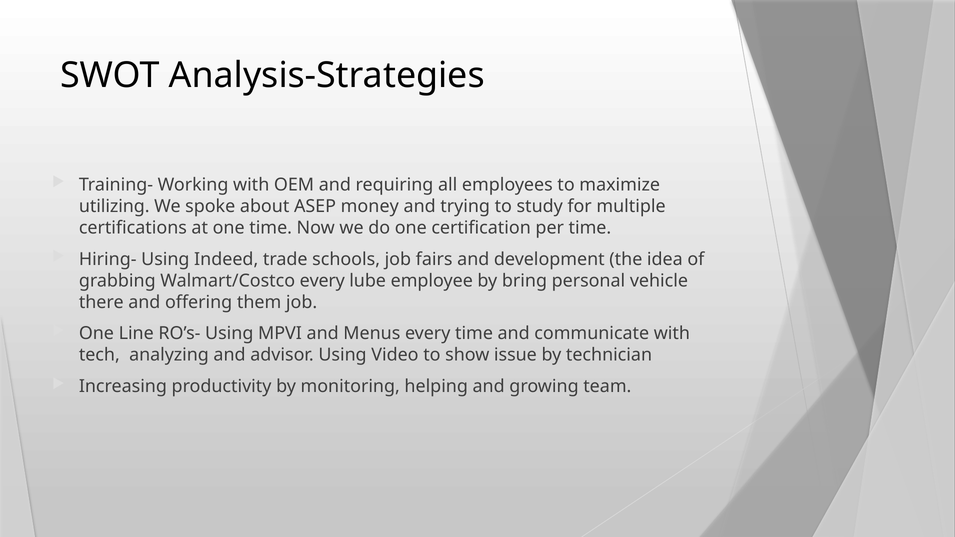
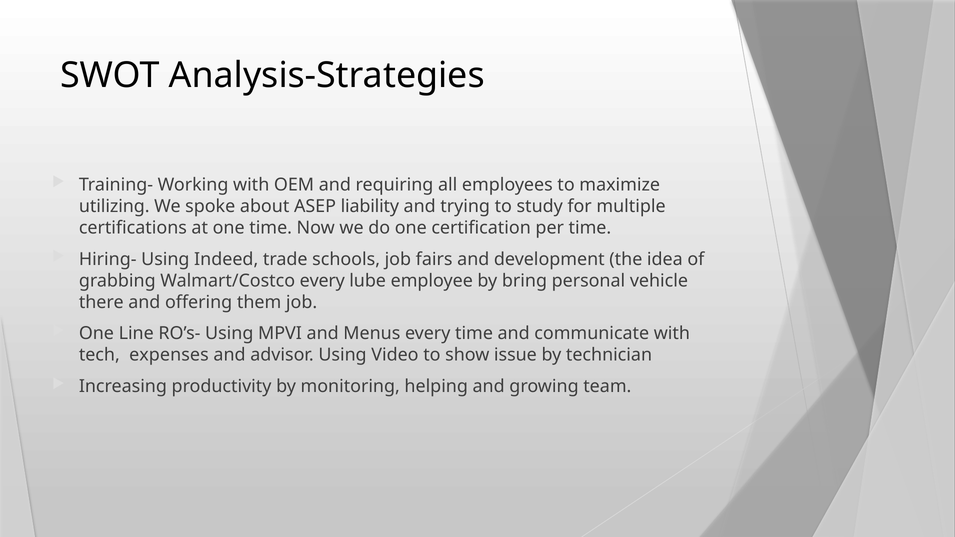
money: money -> liability
analyzing: analyzing -> expenses
